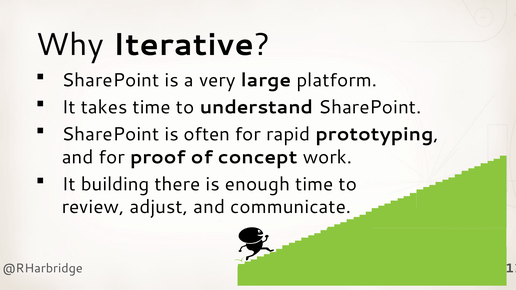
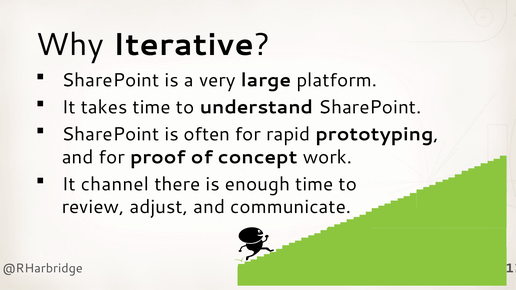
building: building -> channel
